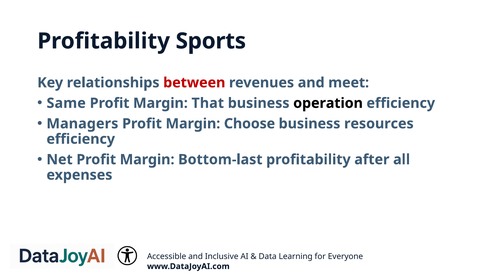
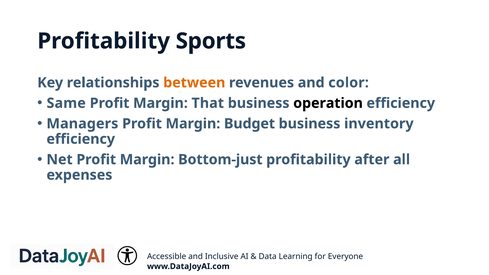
between colour: red -> orange
meet: meet -> color
Choose: Choose -> Budget
resources: resources -> inventory
Bottom-last: Bottom-last -> Bottom-just
